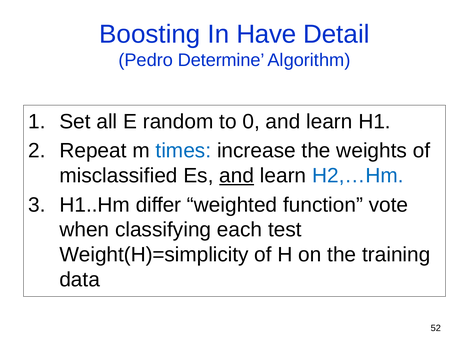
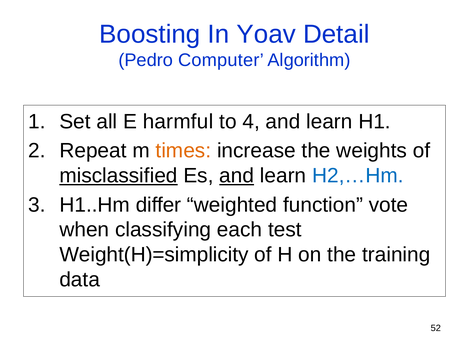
Have: Have -> Yoav
Determine: Determine -> Computer
random: random -> harmful
0: 0 -> 4
times colour: blue -> orange
misclassified underline: none -> present
